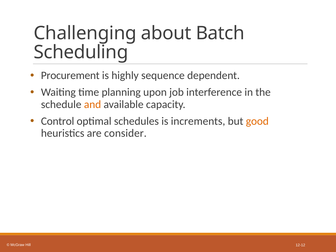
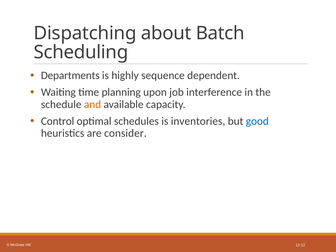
Challenging: Challenging -> Dispatching
Procurement: Procurement -> Departments
increments: increments -> inventories
good colour: orange -> blue
